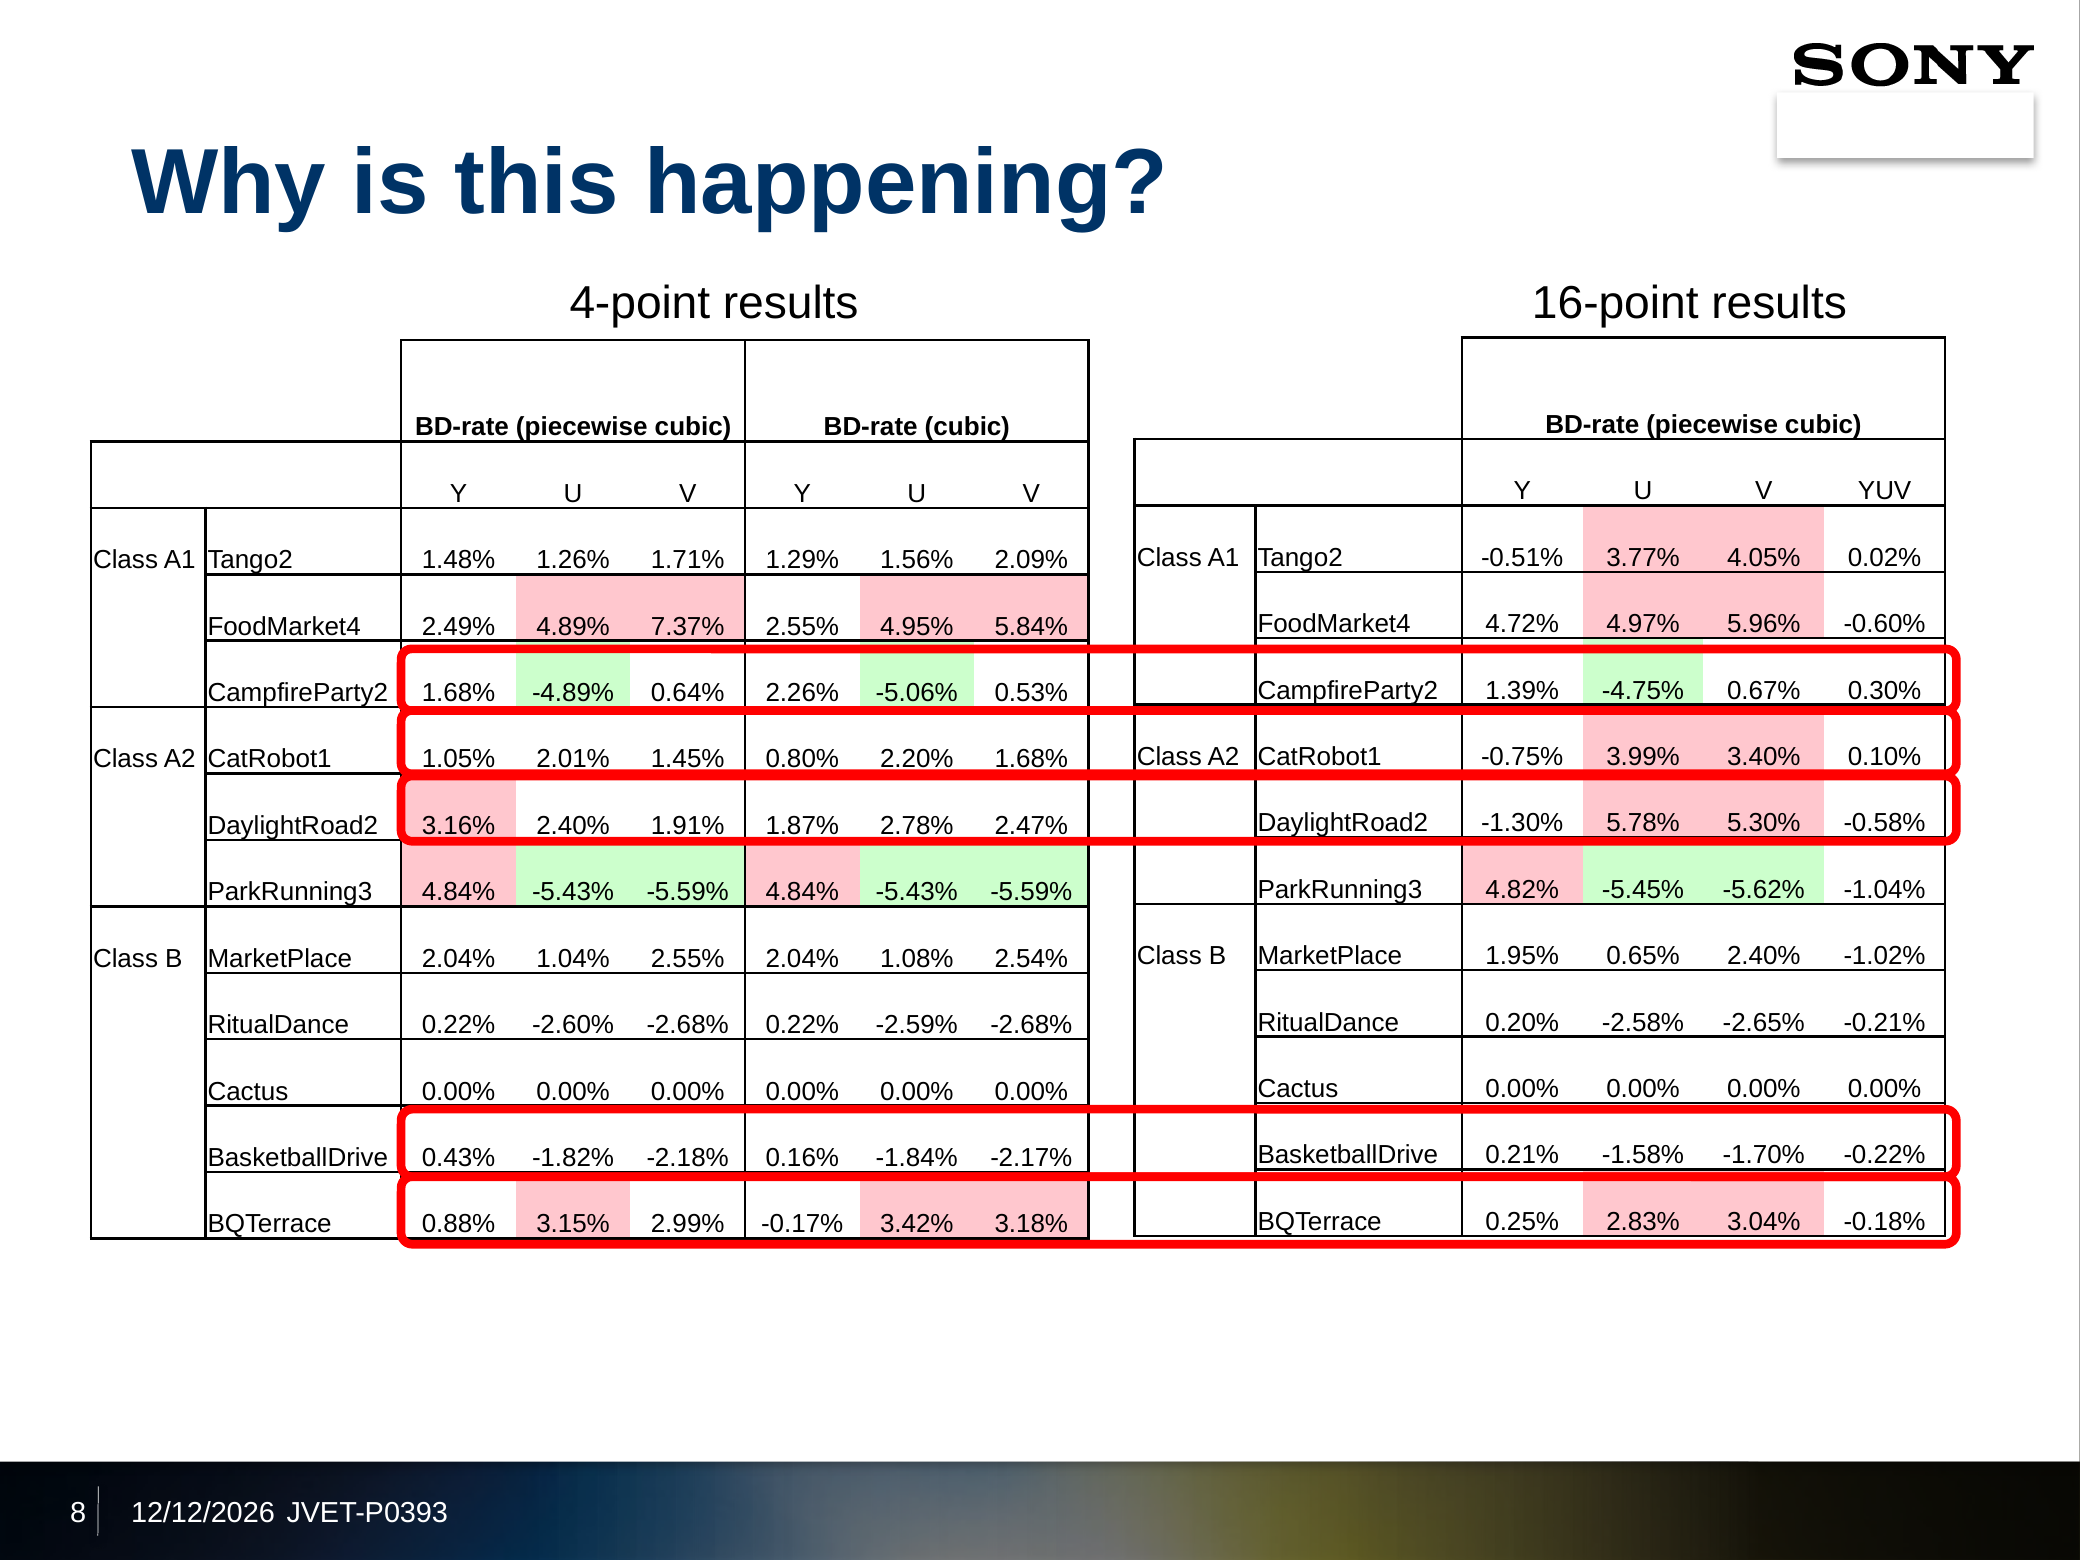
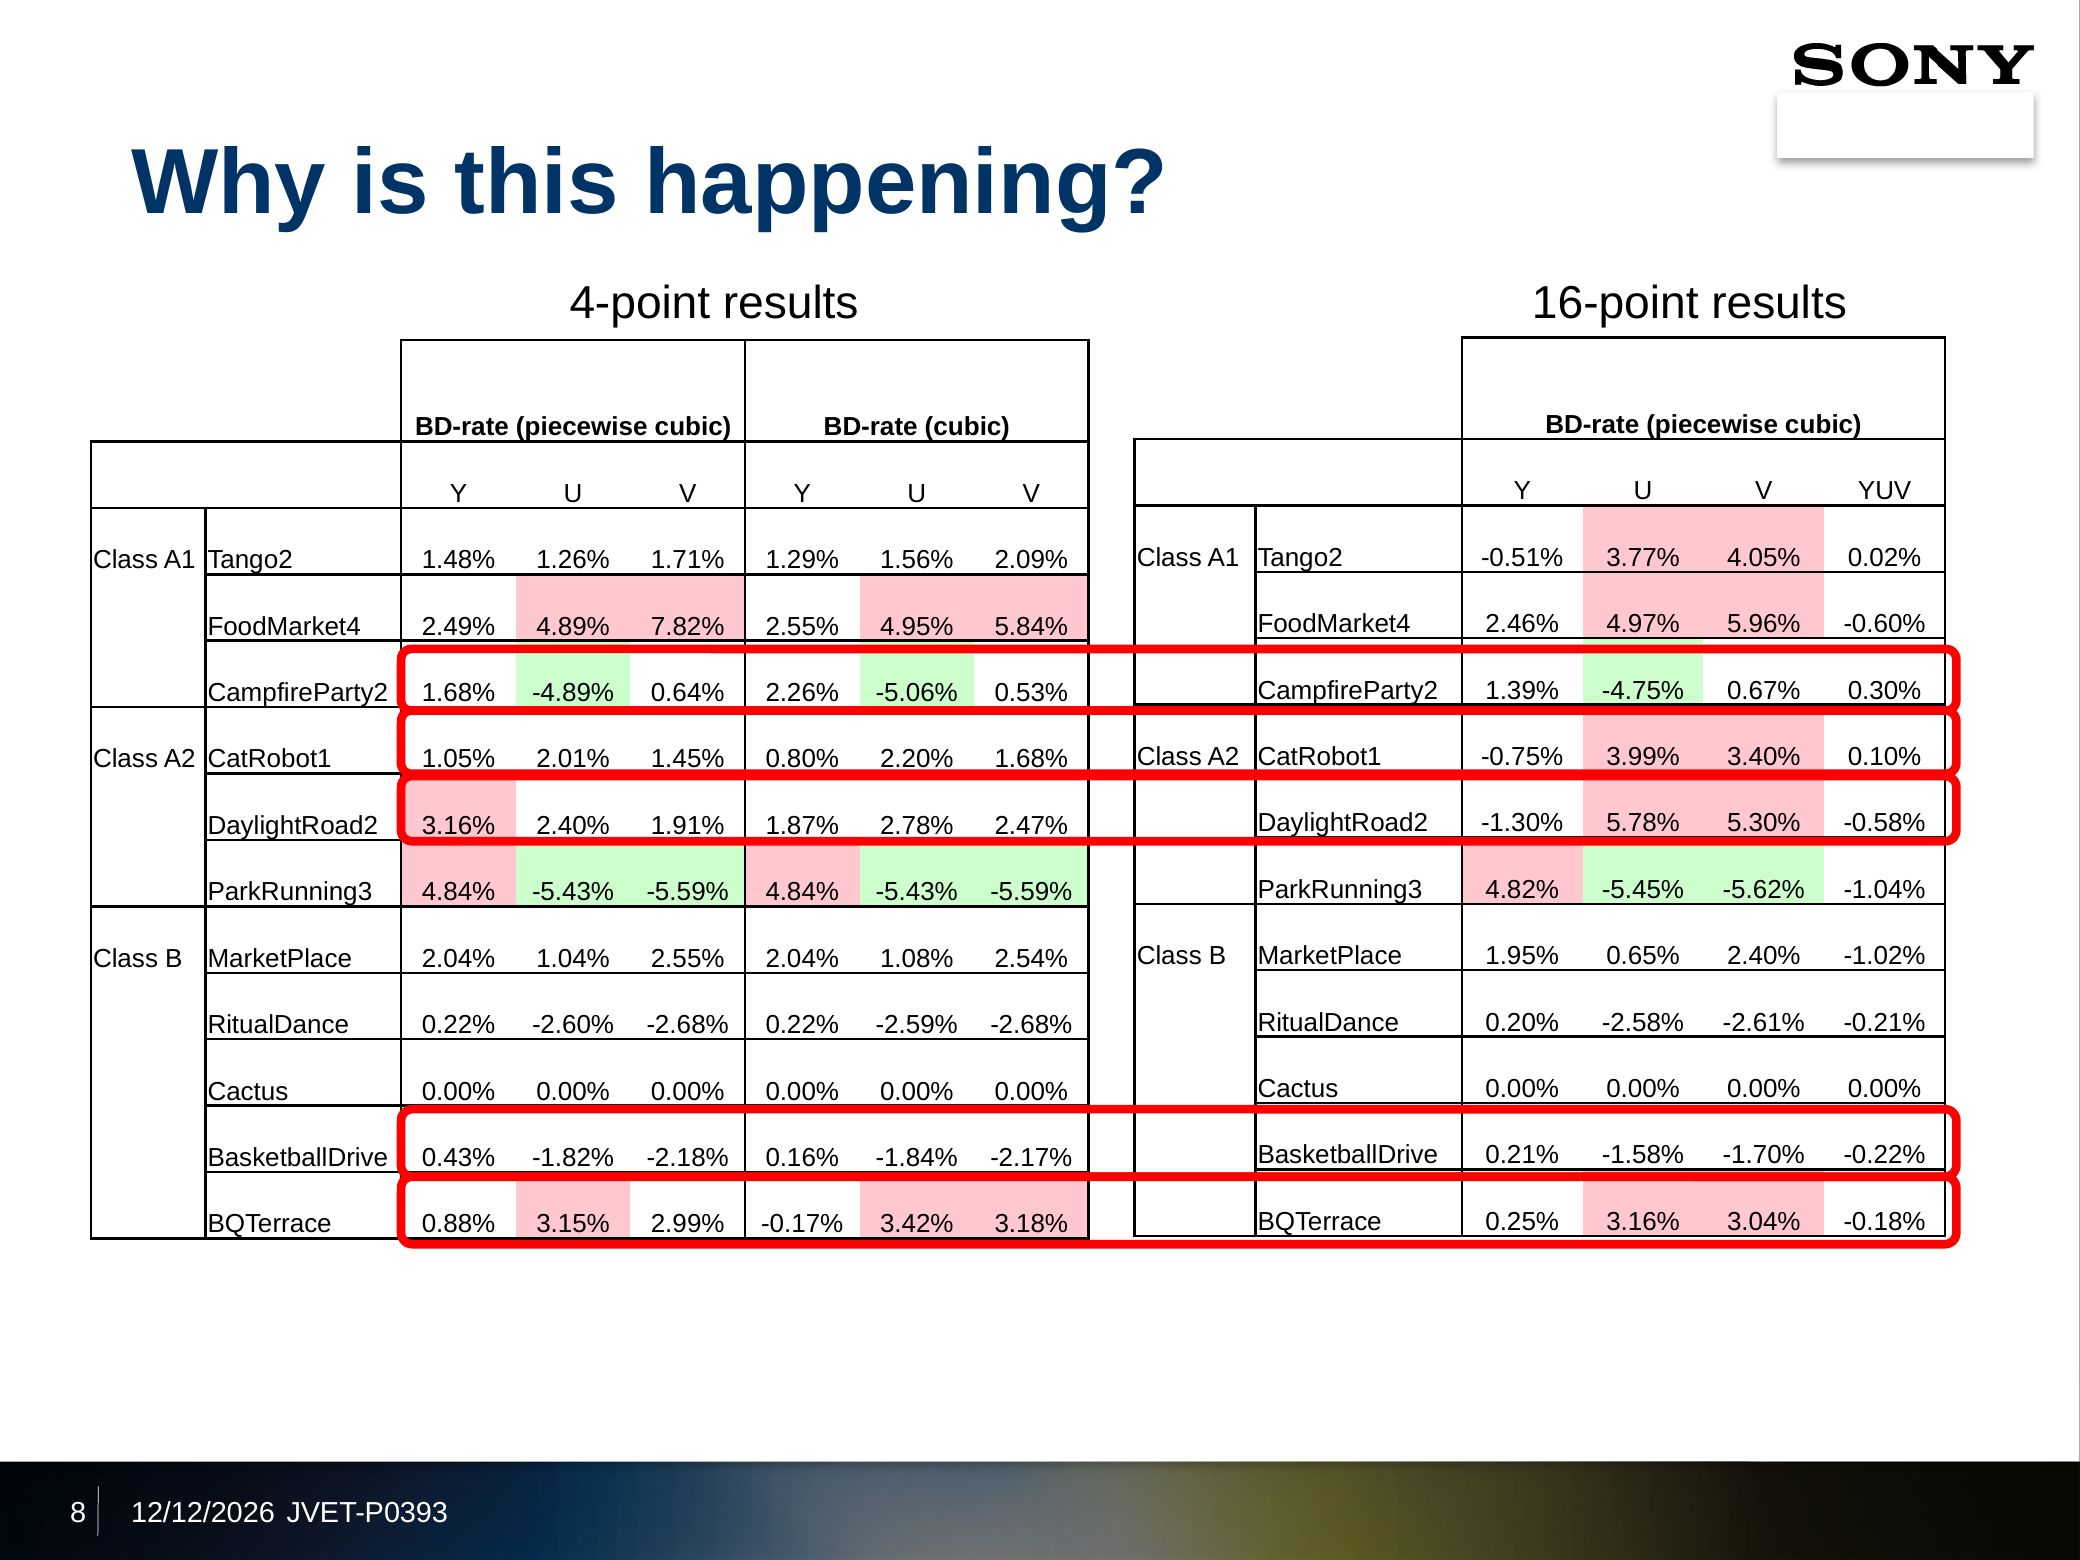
4.72%: 4.72% -> 2.46%
7.37%: 7.37% -> 7.82%
-2.65%: -2.65% -> -2.61%
0.25% 2.83%: 2.83% -> 3.16%
